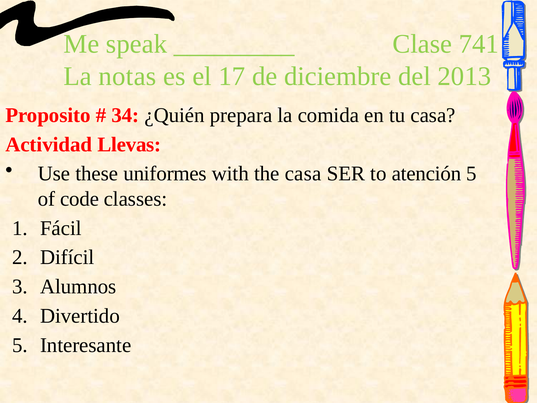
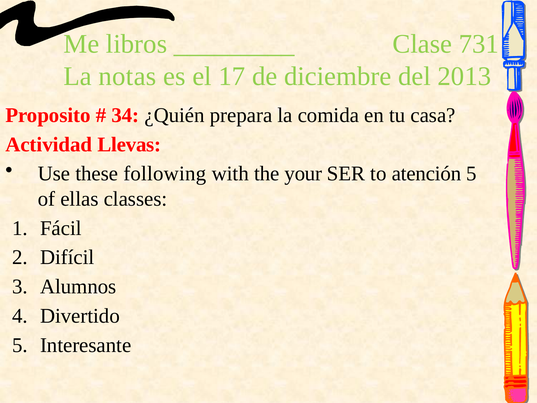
speak: speak -> libros
741: 741 -> 731
uniformes: uniformes -> following
the casa: casa -> your
code: code -> ellas
